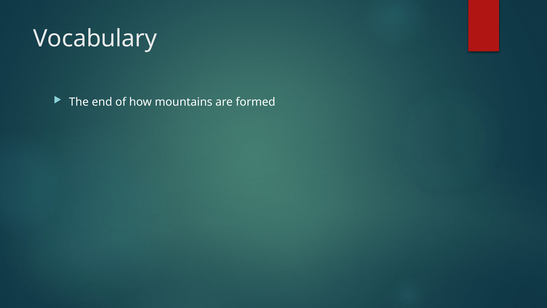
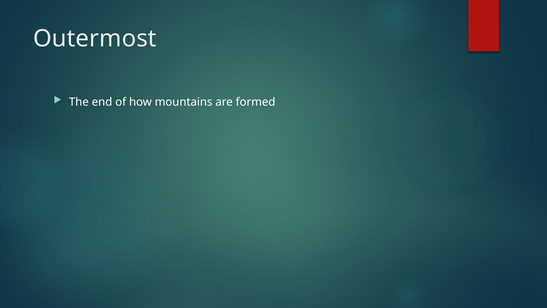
Vocabulary: Vocabulary -> Outermost
